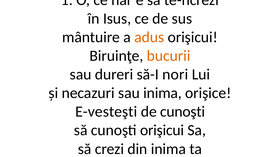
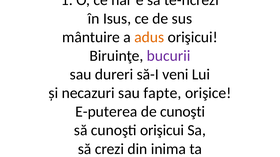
bucurii colour: orange -> purple
nori: nori -> veni
sau inima: inima -> fapte
E-vesteşti: E-vesteşti -> E-puterea
